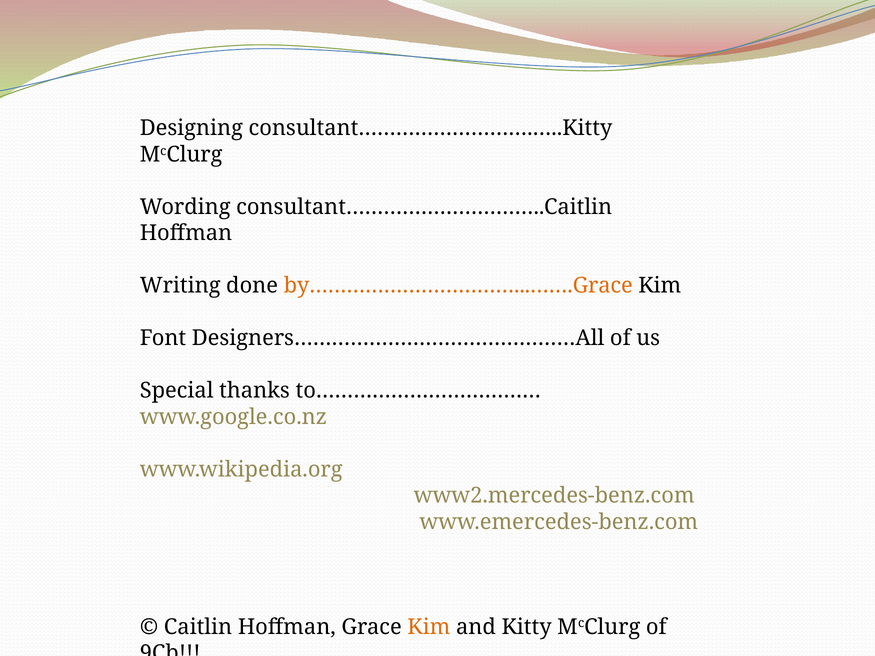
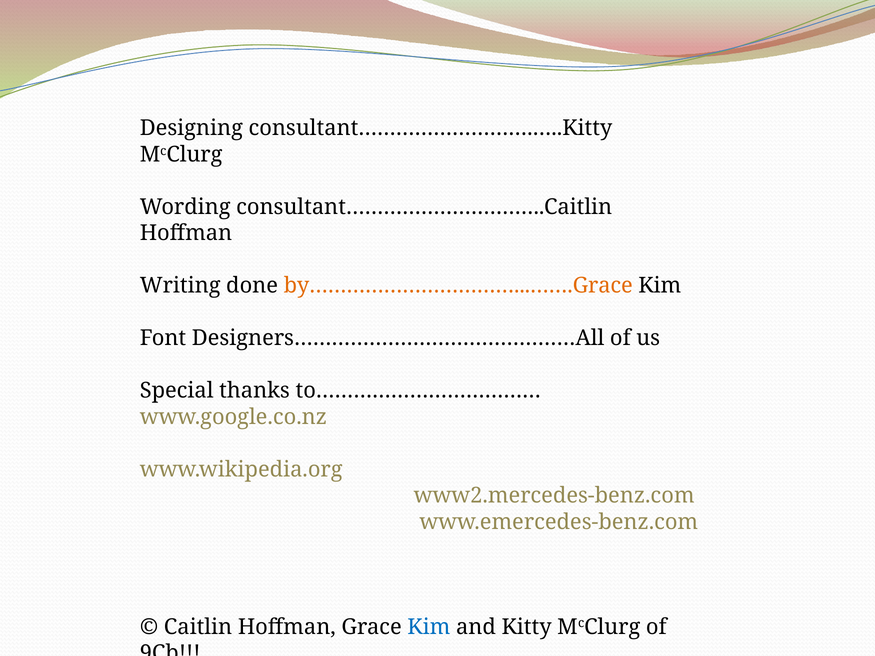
Kim at (429, 627) colour: orange -> blue
